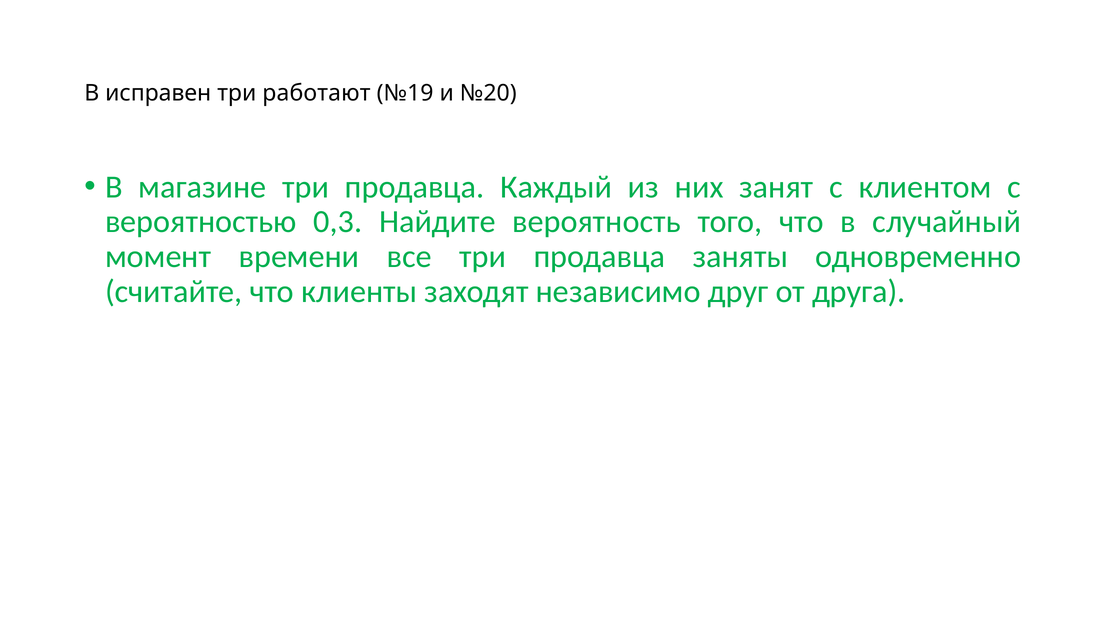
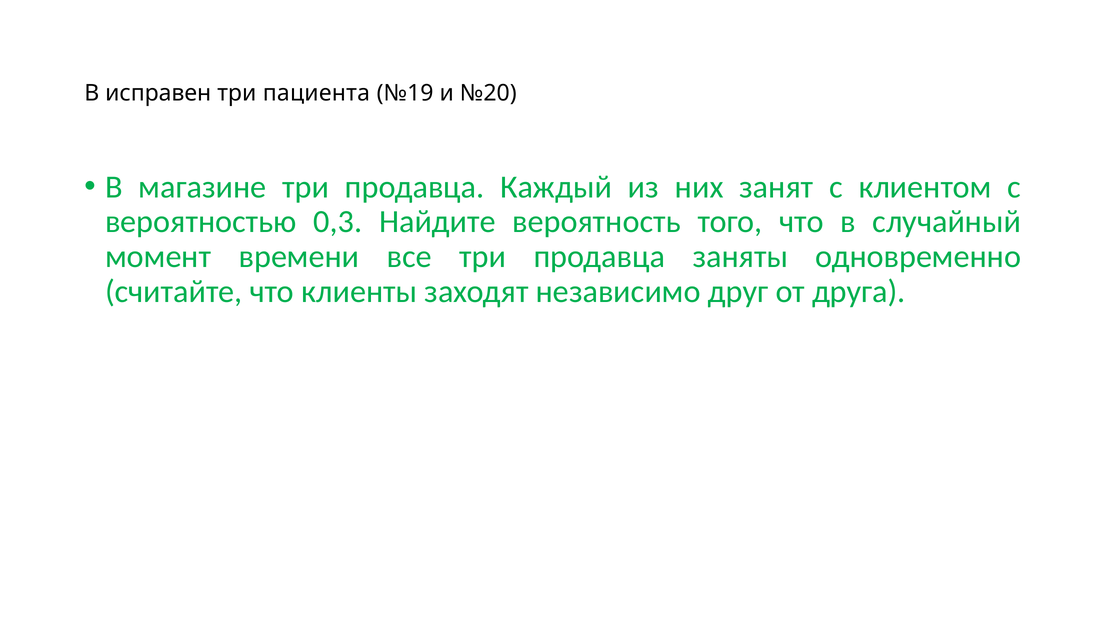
работают: работают -> пациента
